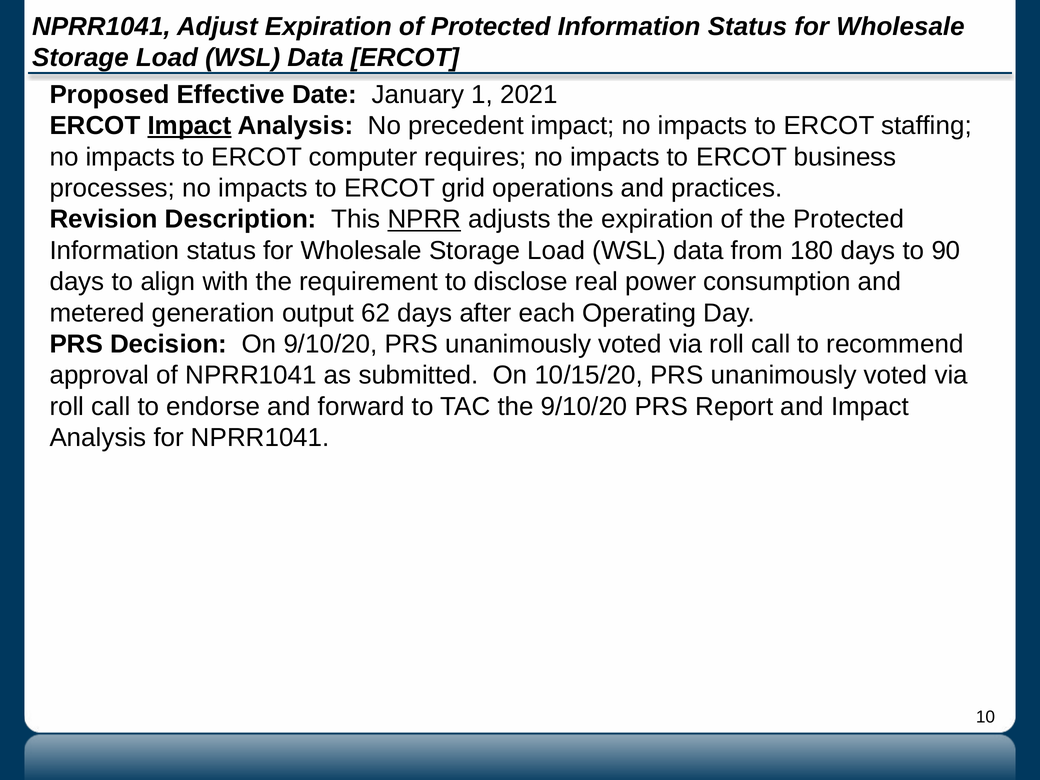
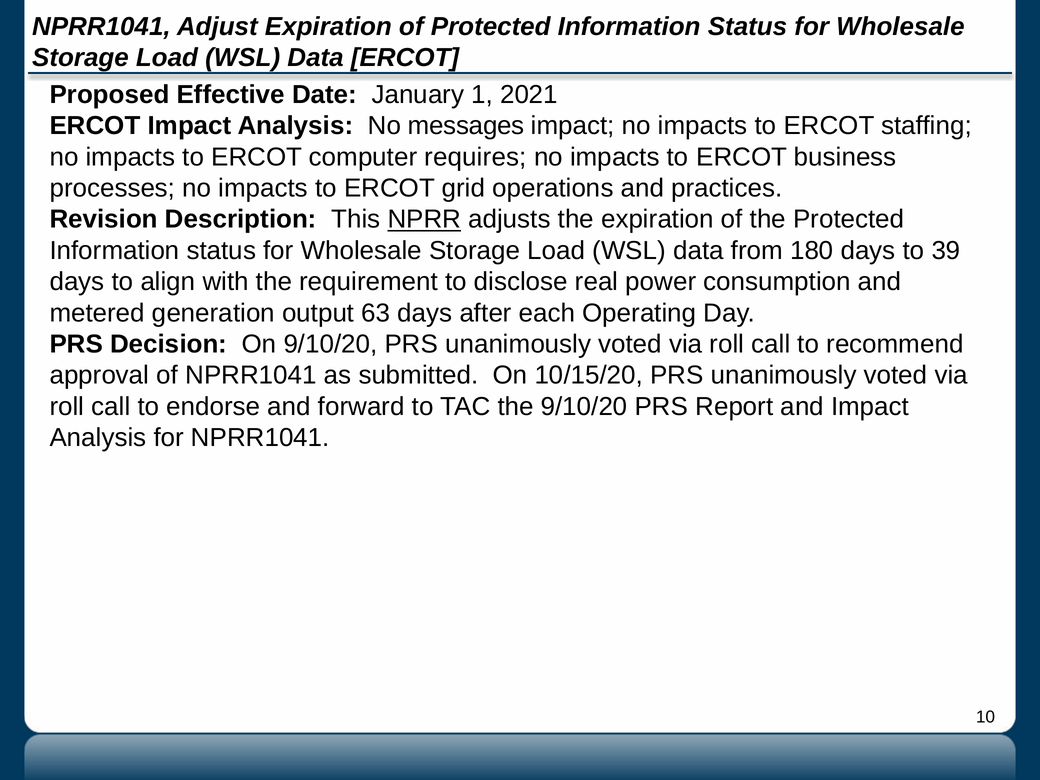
Impact at (190, 126) underline: present -> none
precedent: precedent -> messages
90: 90 -> 39
62: 62 -> 63
